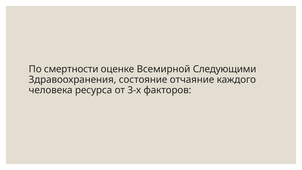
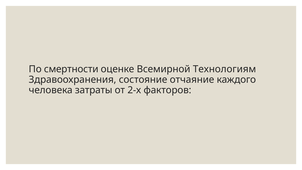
Следующими: Следующими -> Технологиям
ресурса: ресурса -> затраты
3-х: 3-х -> 2-х
